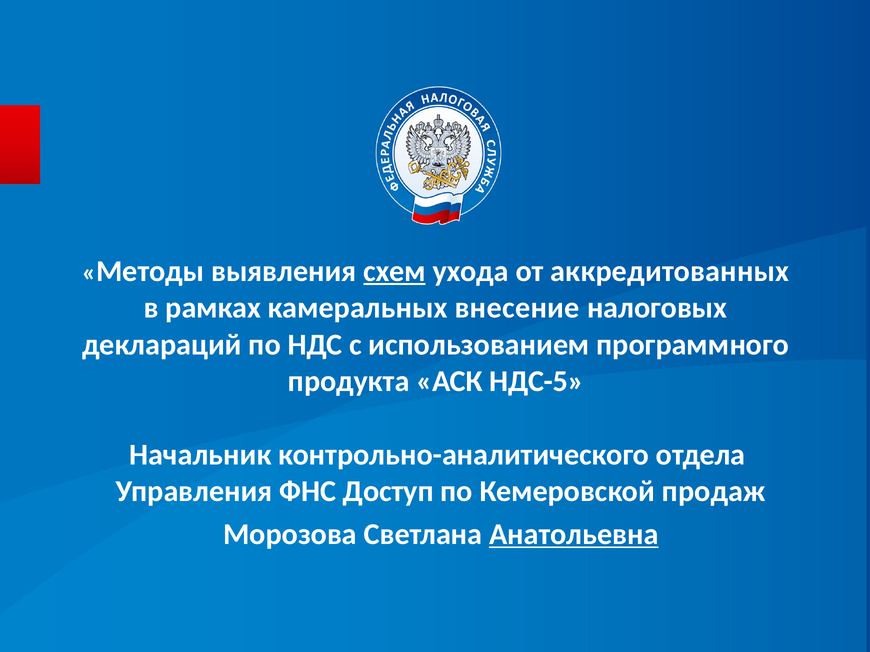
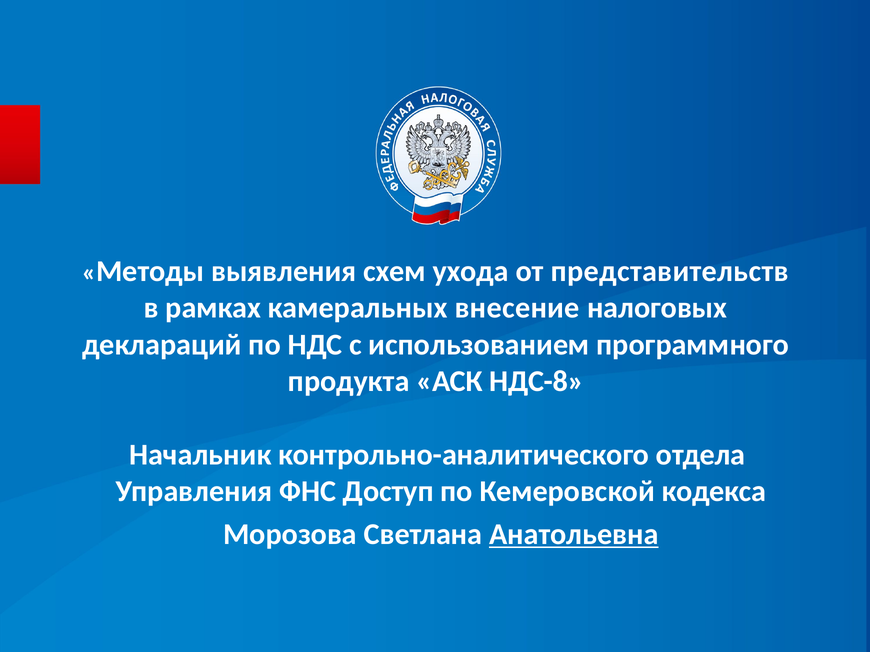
схем underline: present -> none
аккредитованных: аккредитованных -> представительств
НДС-5: НДС-5 -> НДС-8
продаж: продаж -> кодекса
